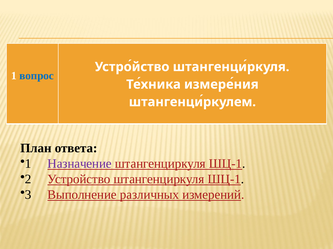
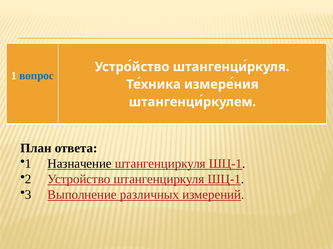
Назначение colour: purple -> black
